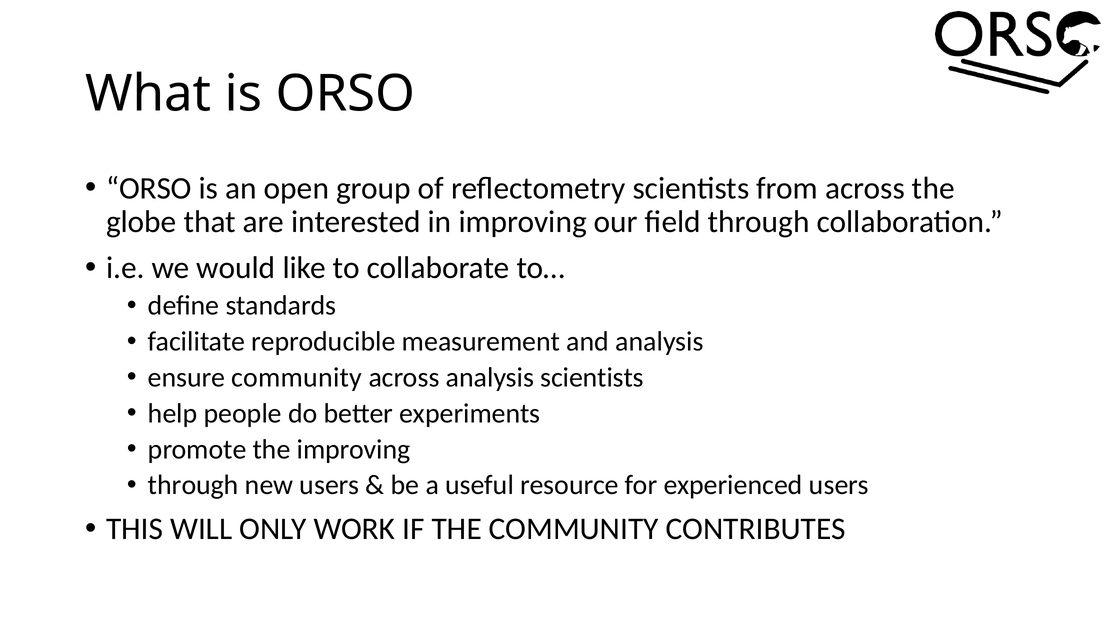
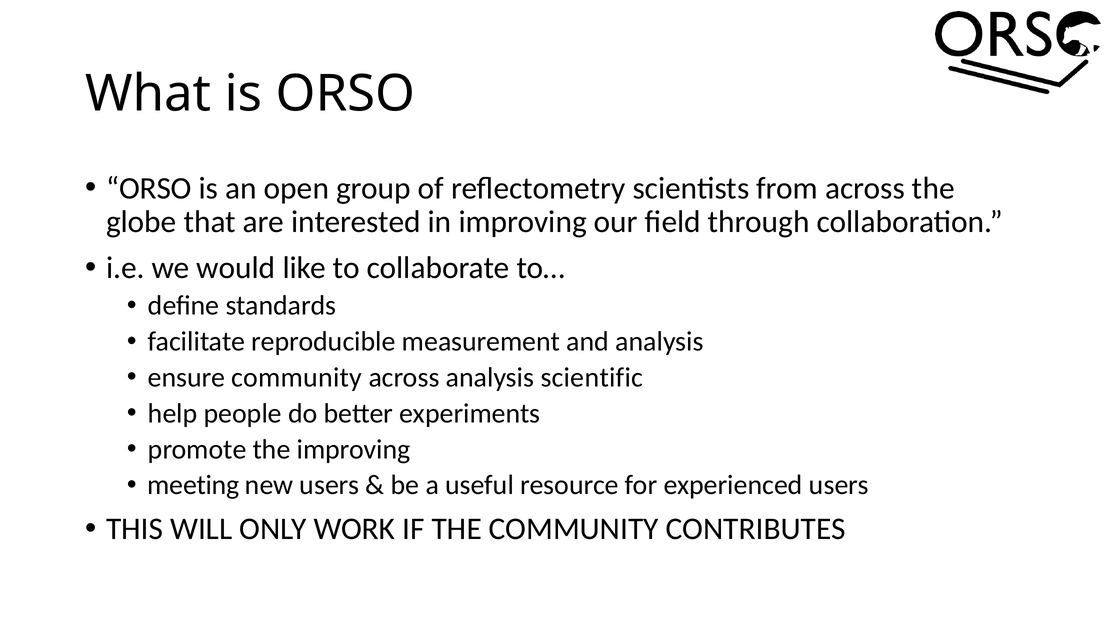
analysis scientists: scientists -> scientific
through at (193, 485): through -> meeting
